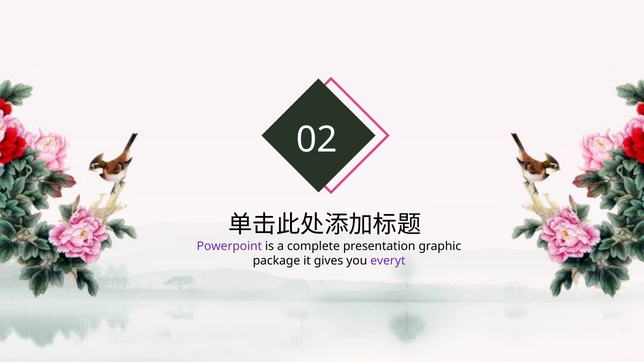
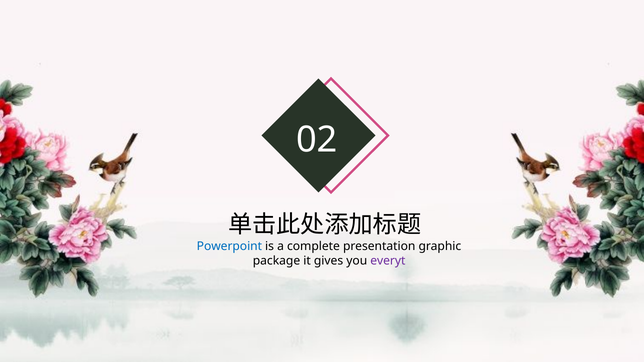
Powerpoint colour: purple -> blue
